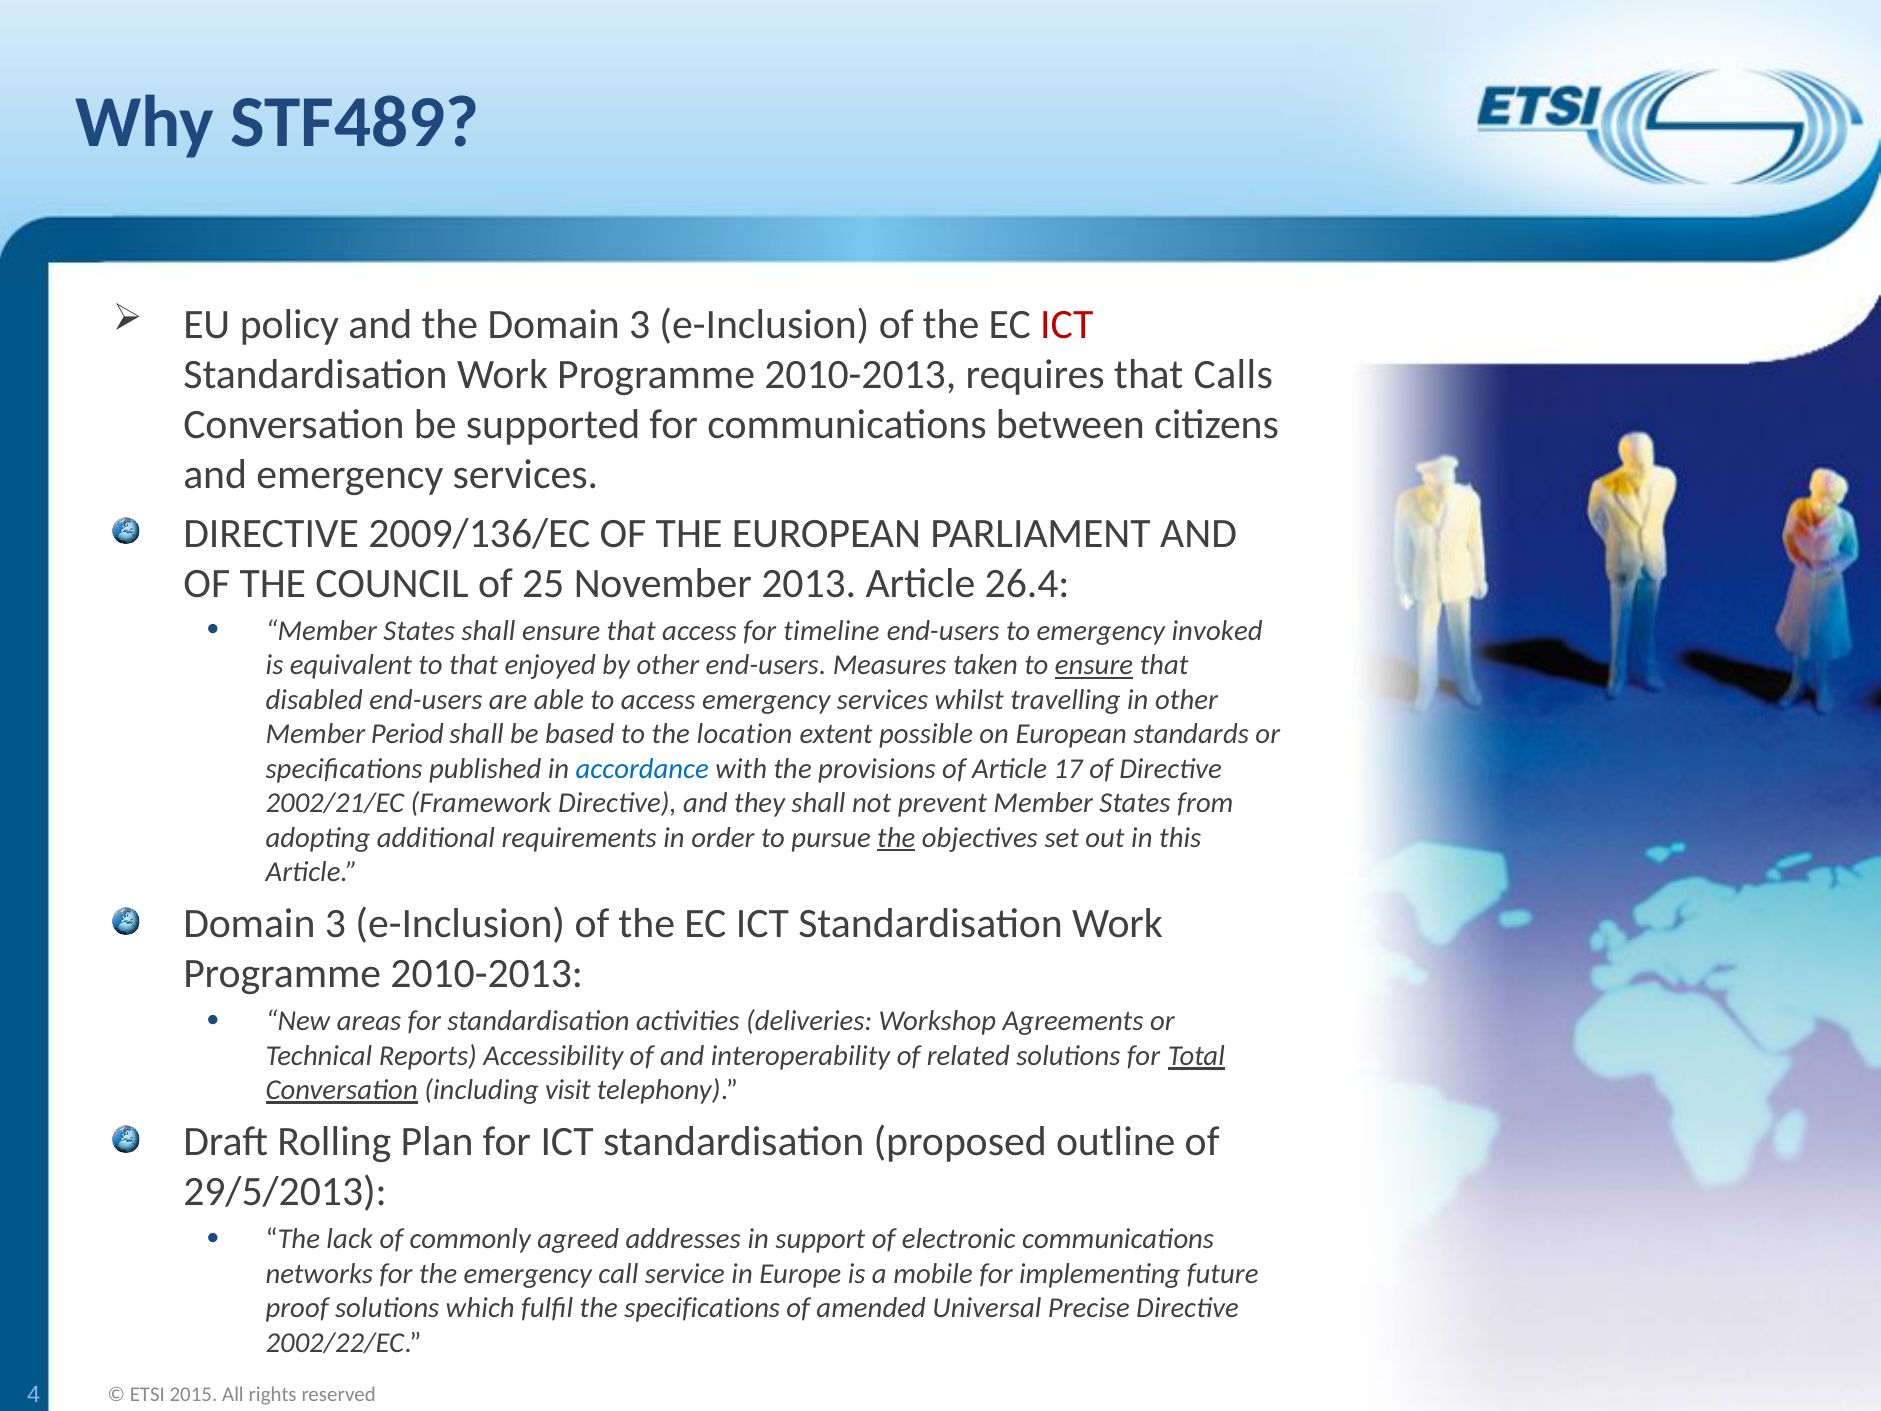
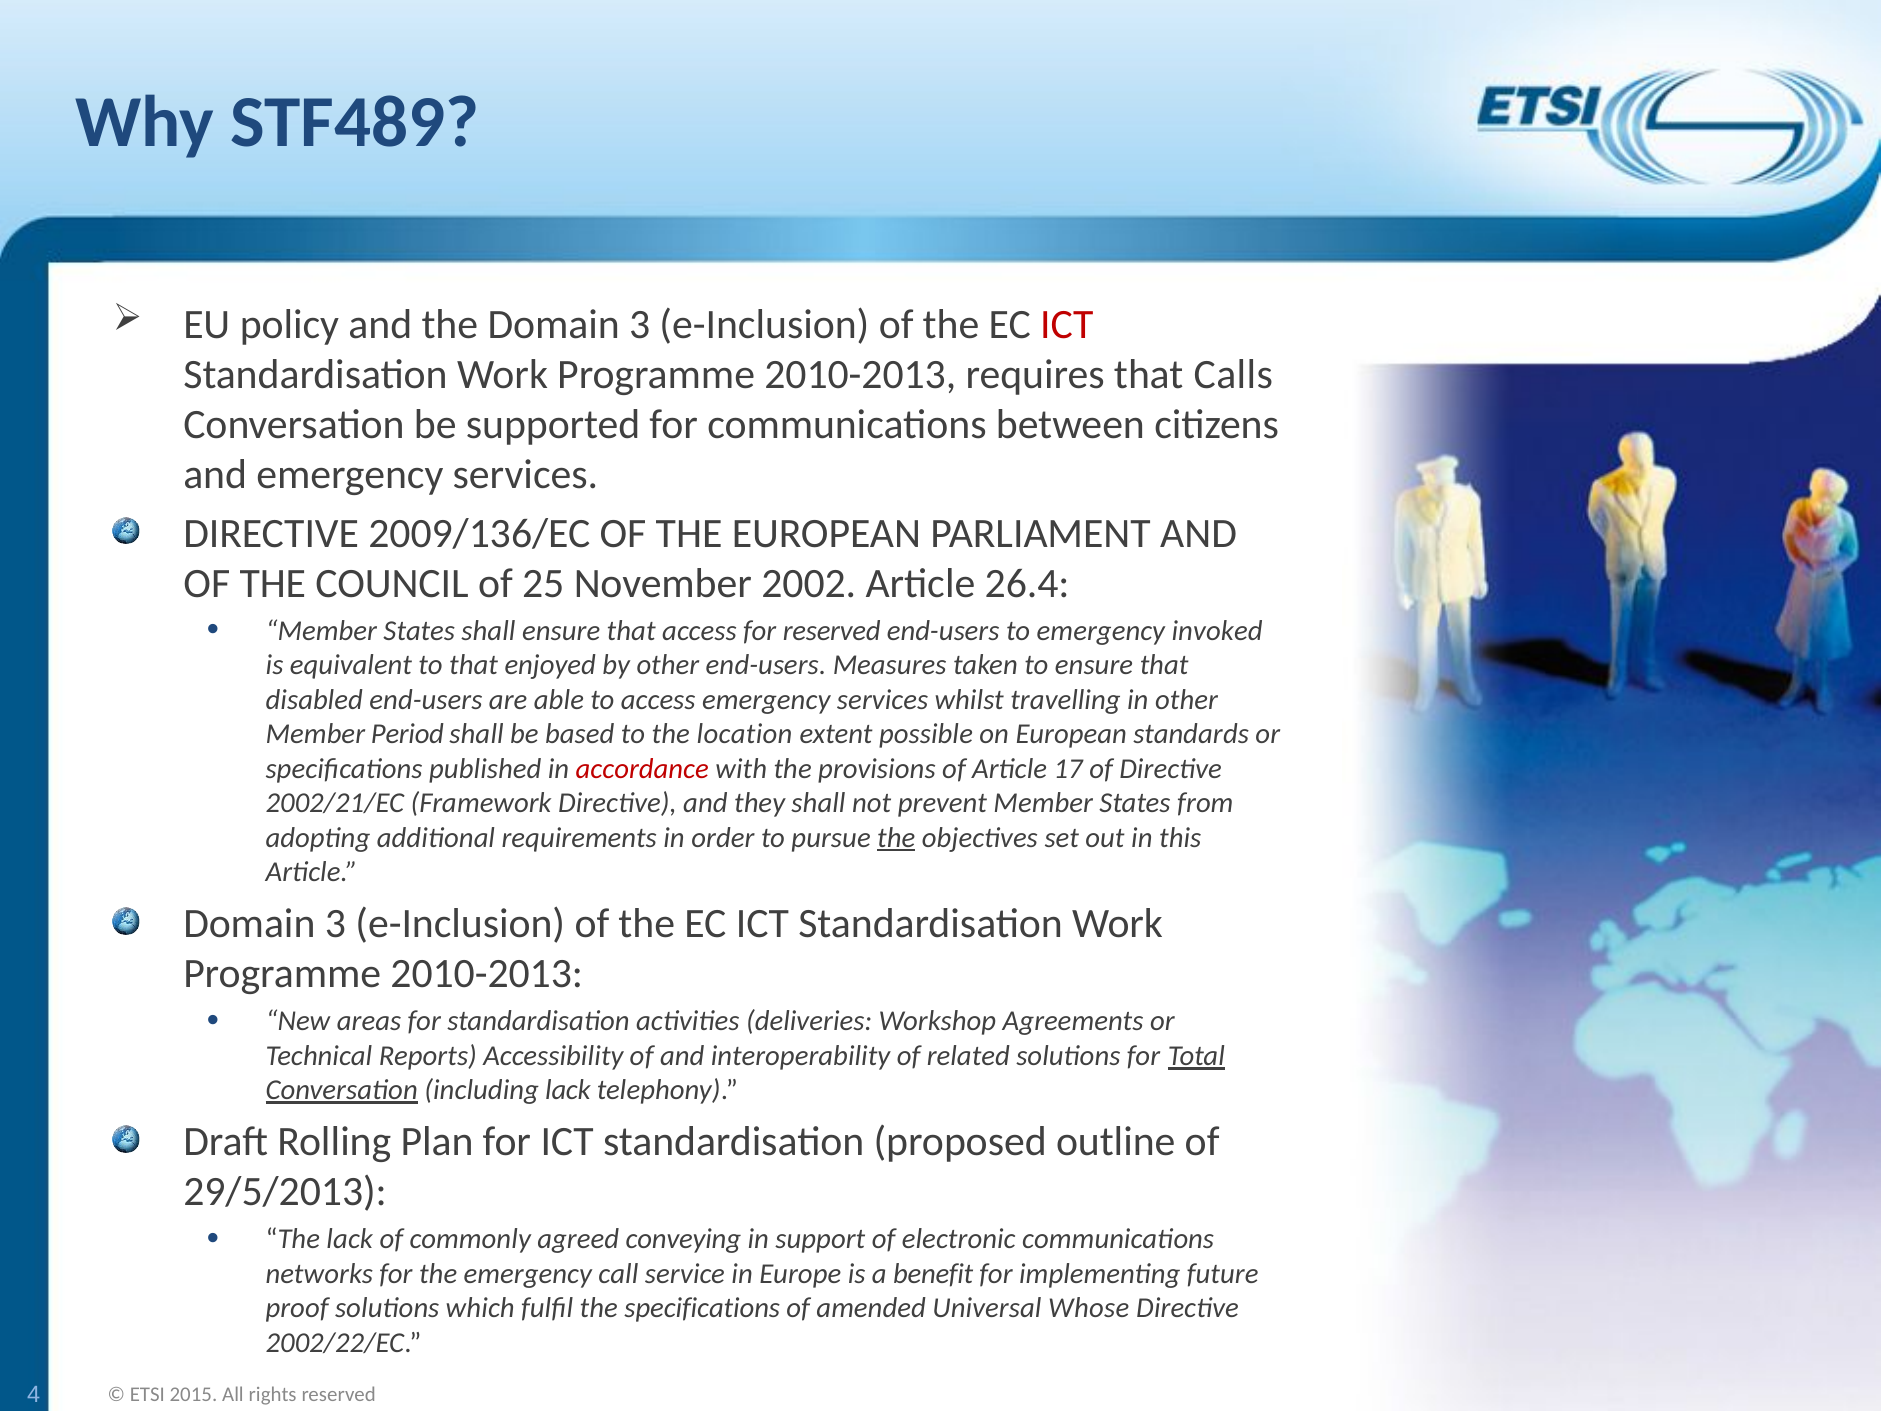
2013: 2013 -> 2002
for timeline: timeline -> reserved
ensure at (1094, 665) underline: present -> none
accordance colour: blue -> red
including visit: visit -> lack
addresses: addresses -> conveying
mobile: mobile -> benefit
Precise: Precise -> Whose
